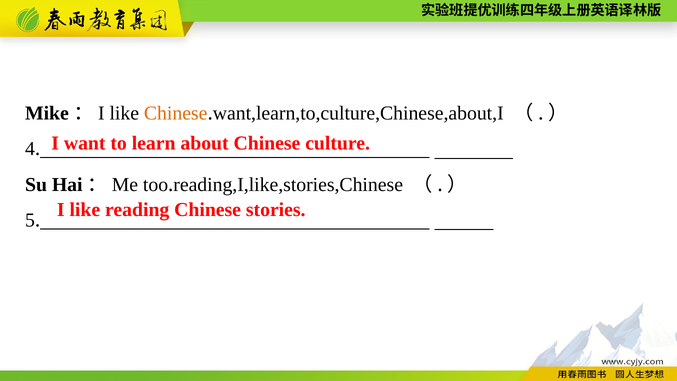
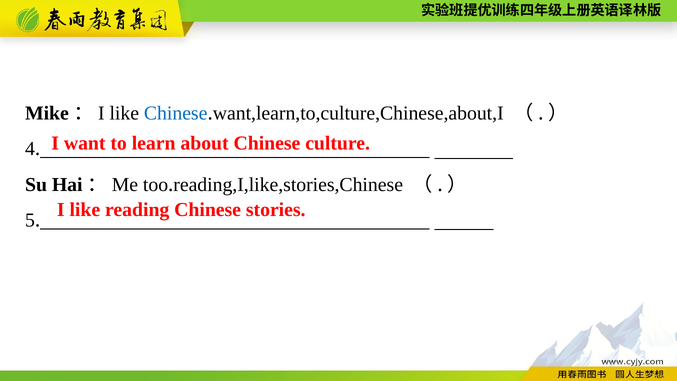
Chinese at (176, 113) colour: orange -> blue
